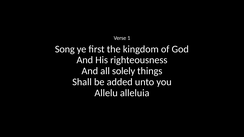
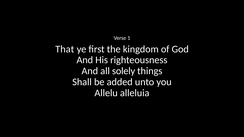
Song: Song -> That
